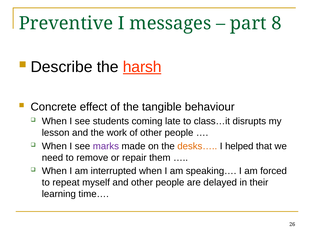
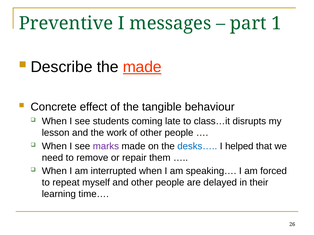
8: 8 -> 1
the harsh: harsh -> made
desks… colour: orange -> blue
